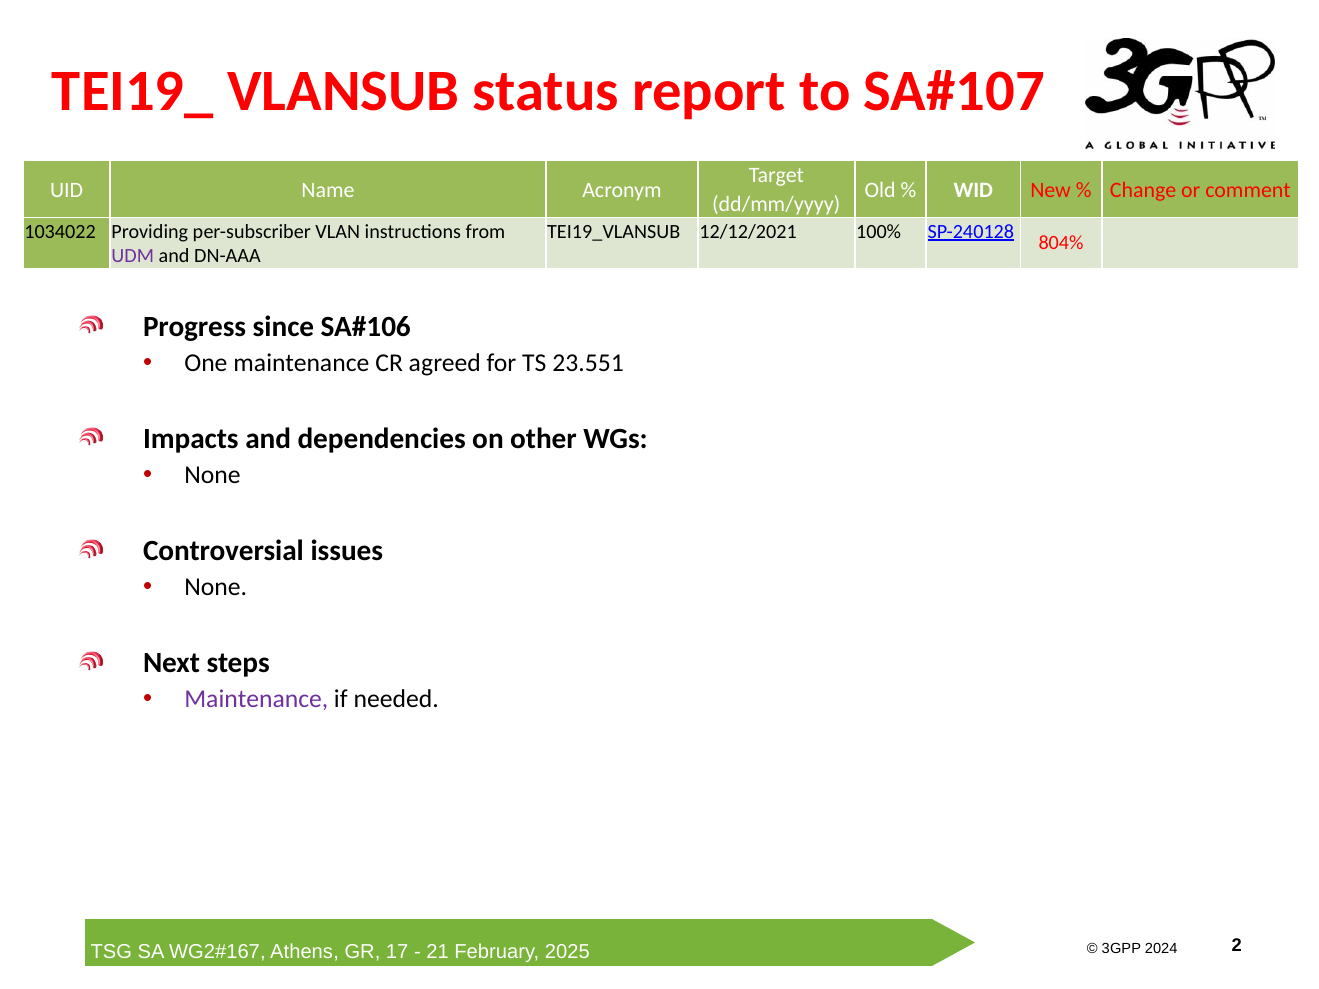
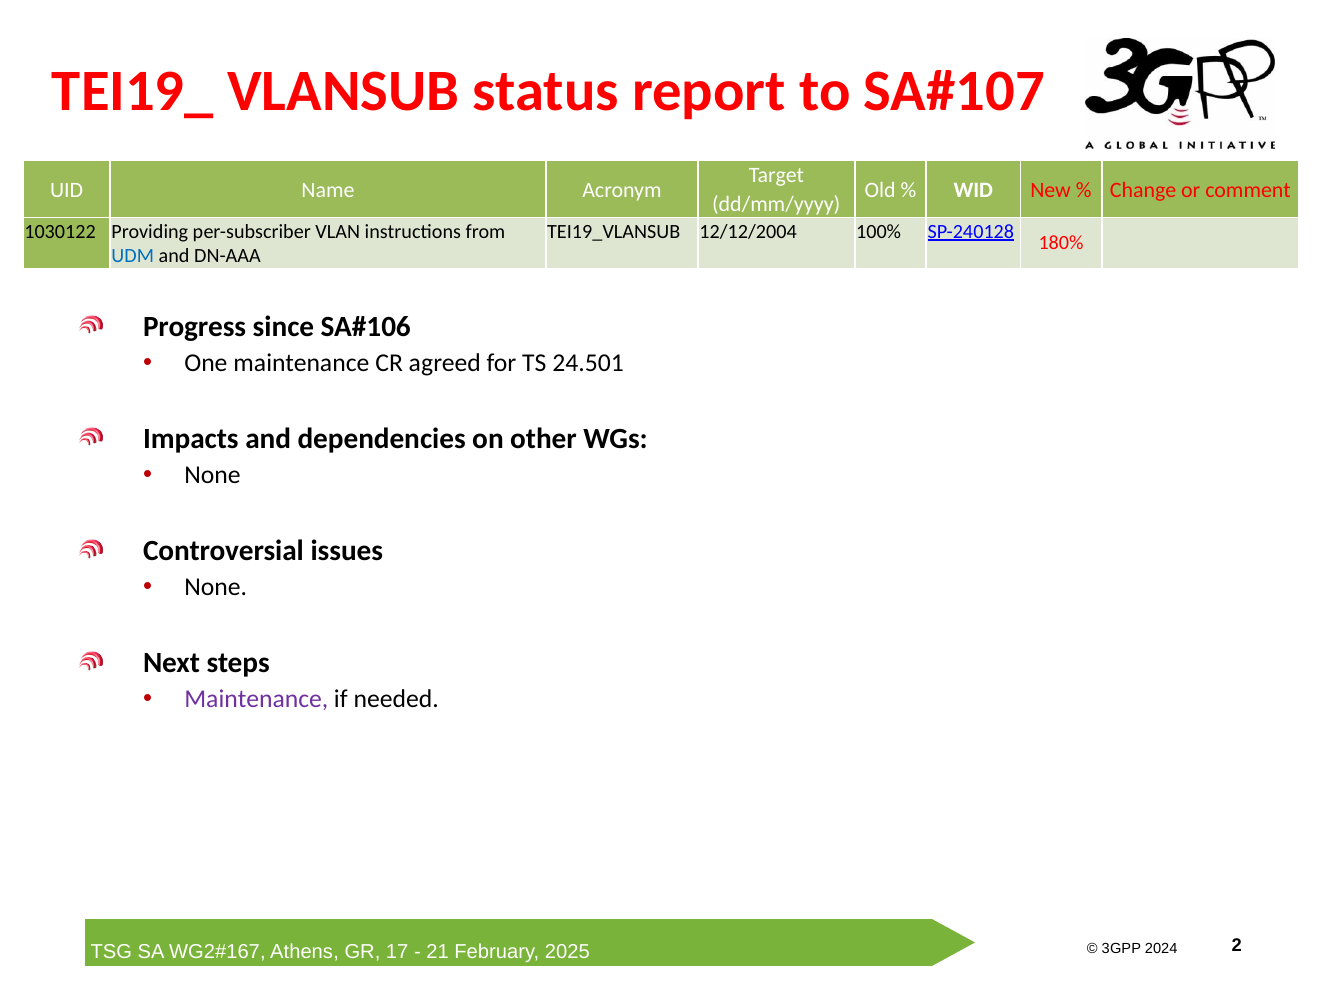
1034022: 1034022 -> 1030122
12/12/2021: 12/12/2021 -> 12/12/2004
804%: 804% -> 180%
UDM colour: purple -> blue
23.551: 23.551 -> 24.501
